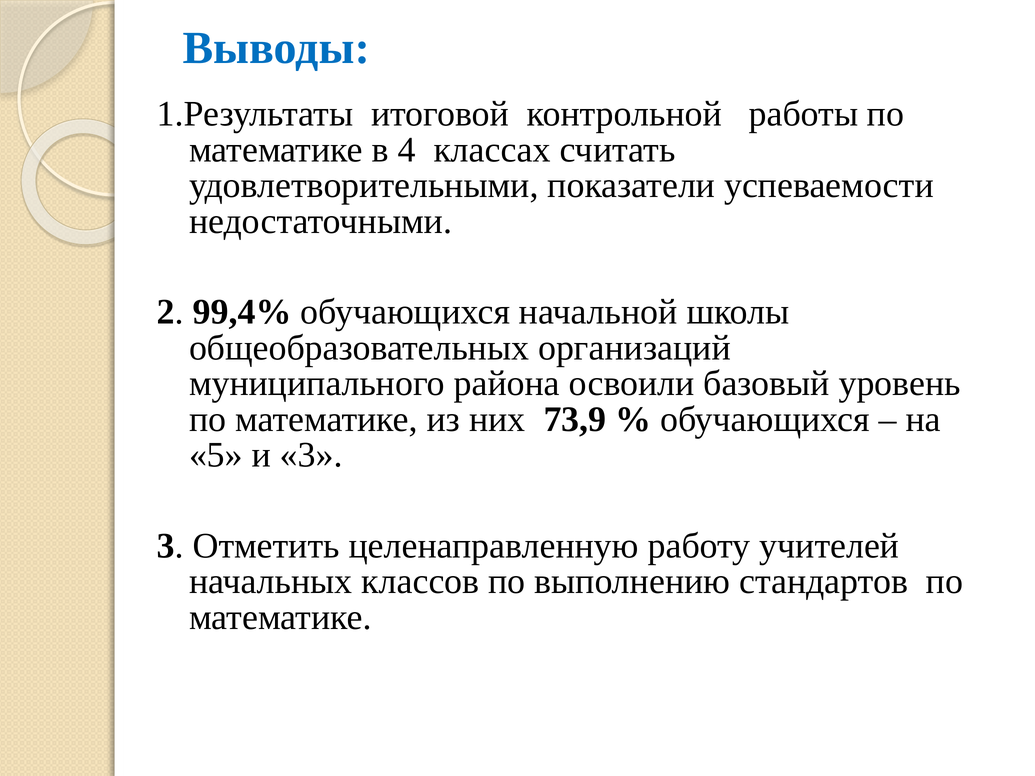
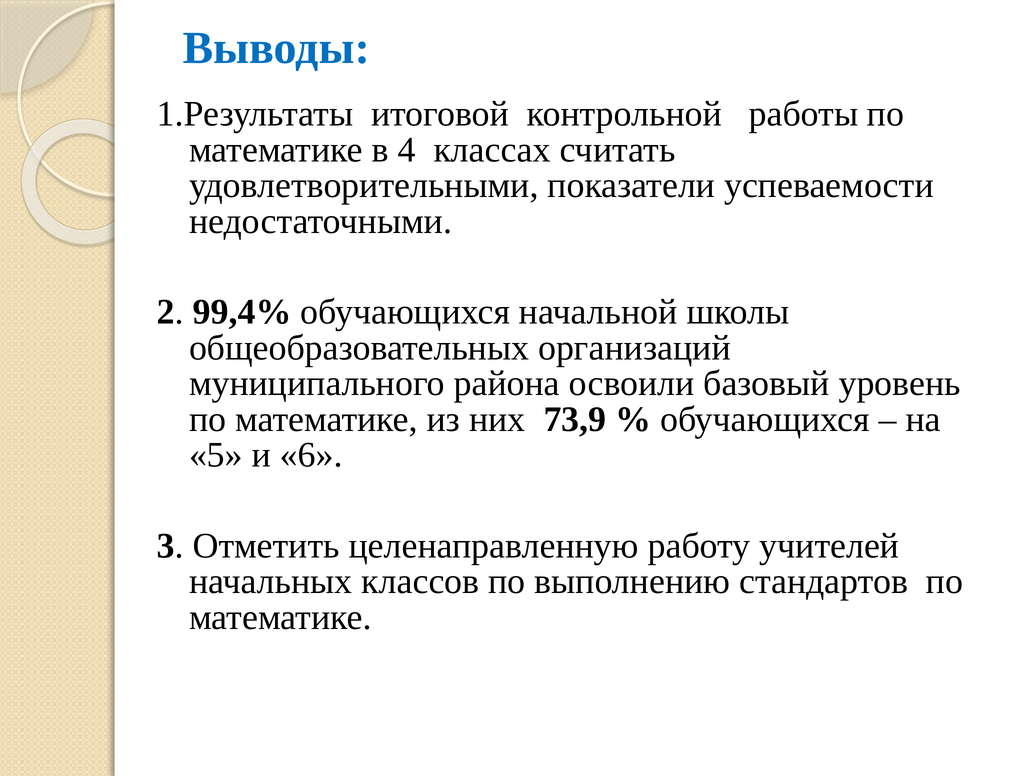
и 3: 3 -> 6
